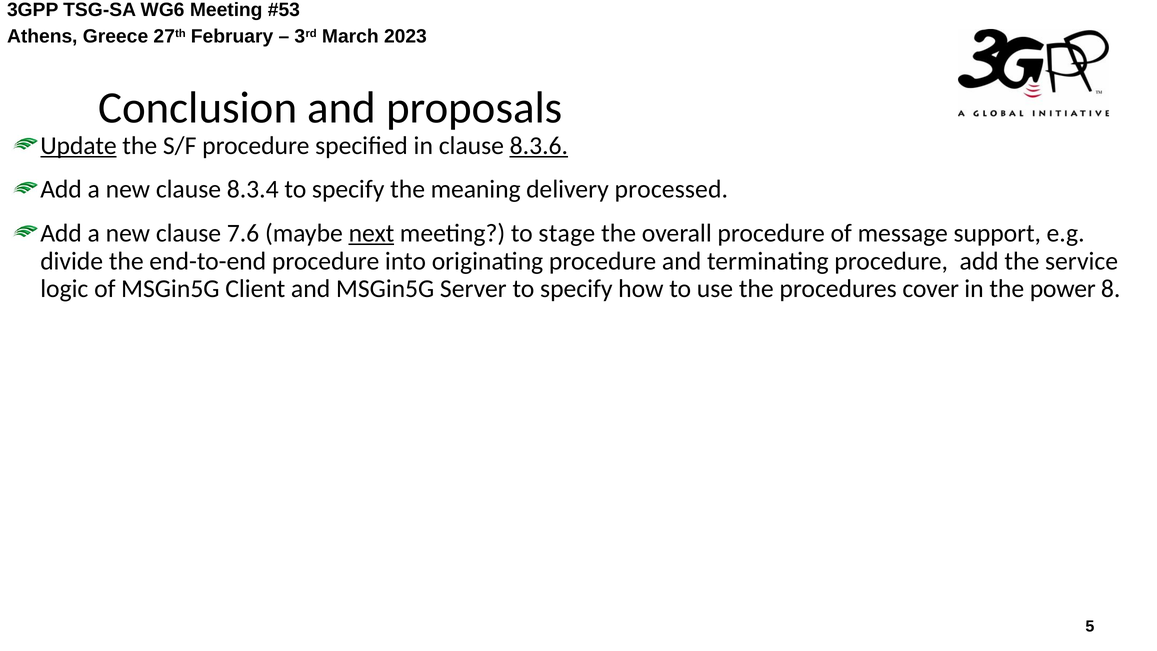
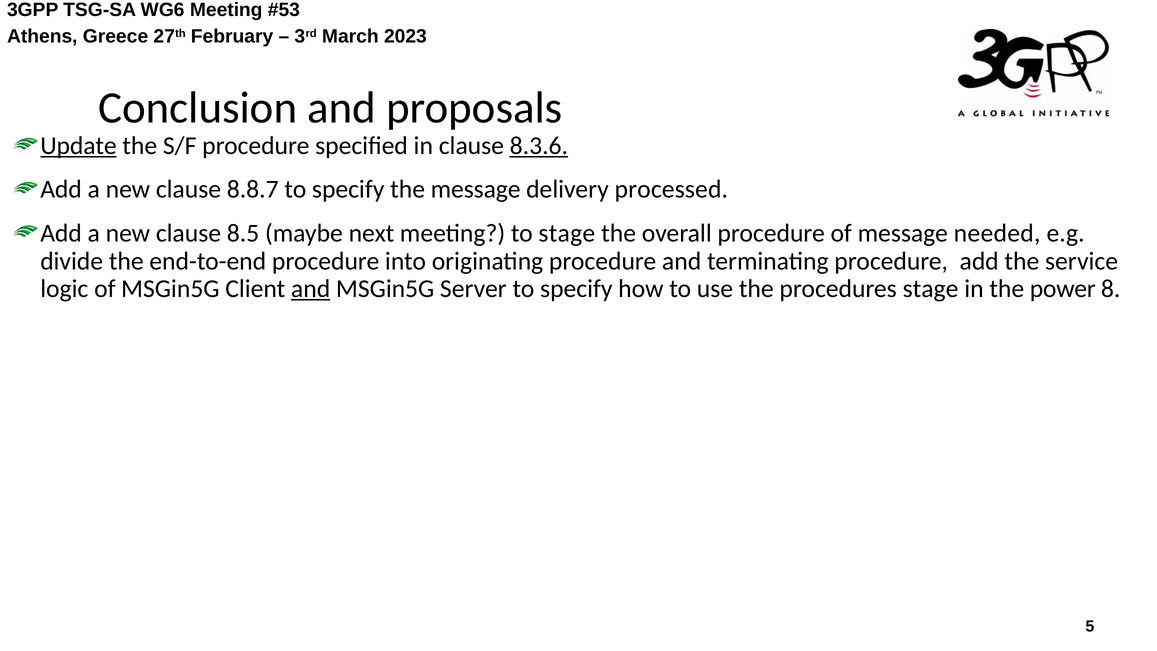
8.3.4: 8.3.4 -> 8.8.7
the meaning: meaning -> message
7.6: 7.6 -> 8.5
next underline: present -> none
support: support -> needed
and at (311, 289) underline: none -> present
procedures cover: cover -> stage
